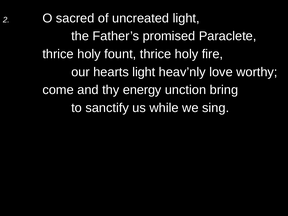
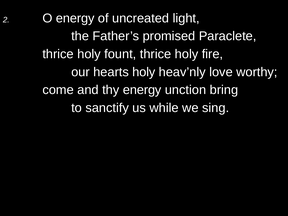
O sacred: sacred -> energy
hearts light: light -> holy
